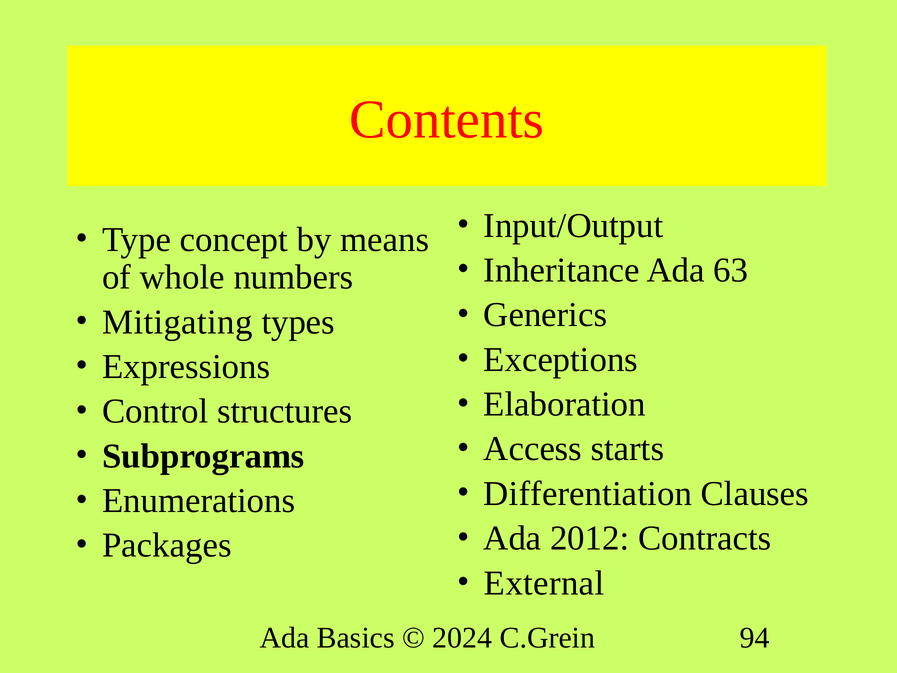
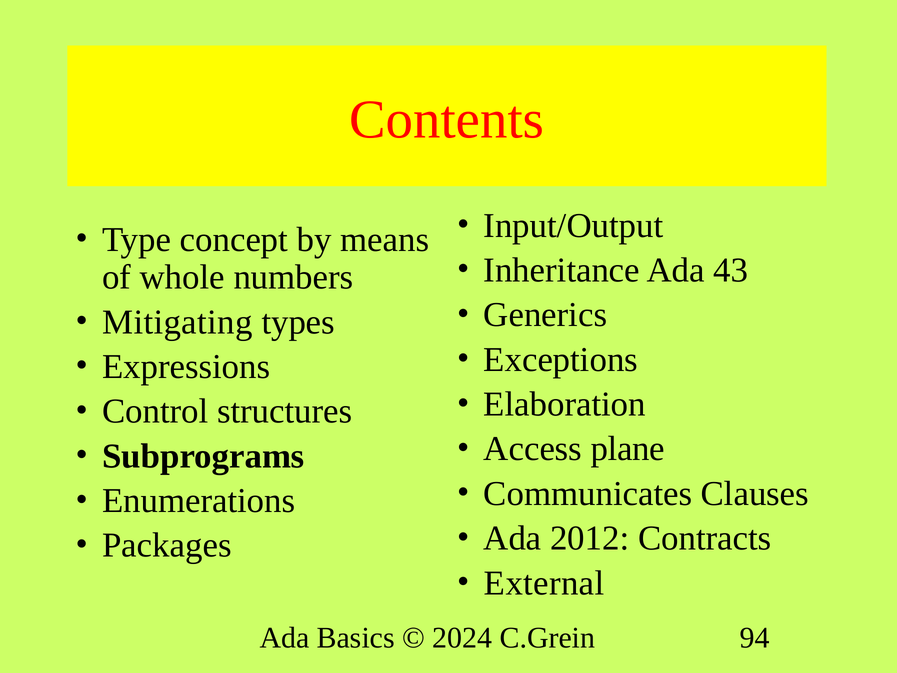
63: 63 -> 43
starts: starts -> plane
Differentiation: Differentiation -> Communicates
